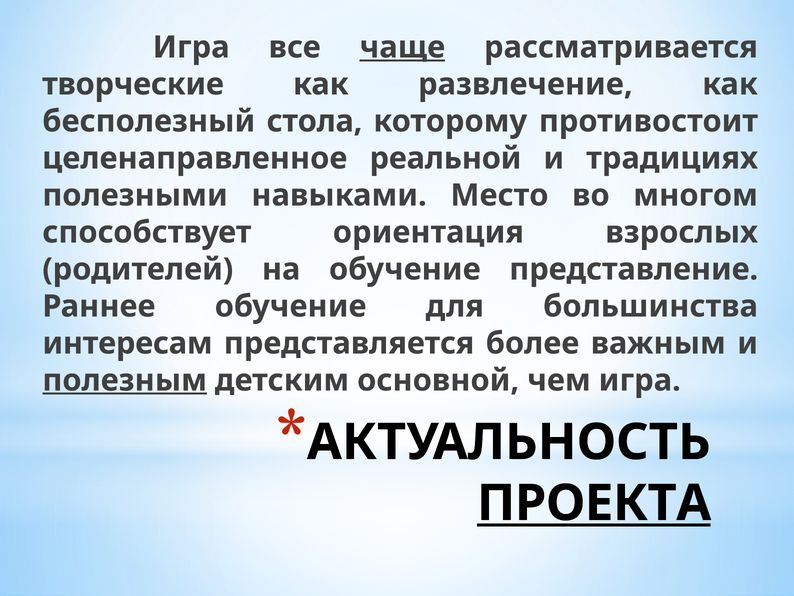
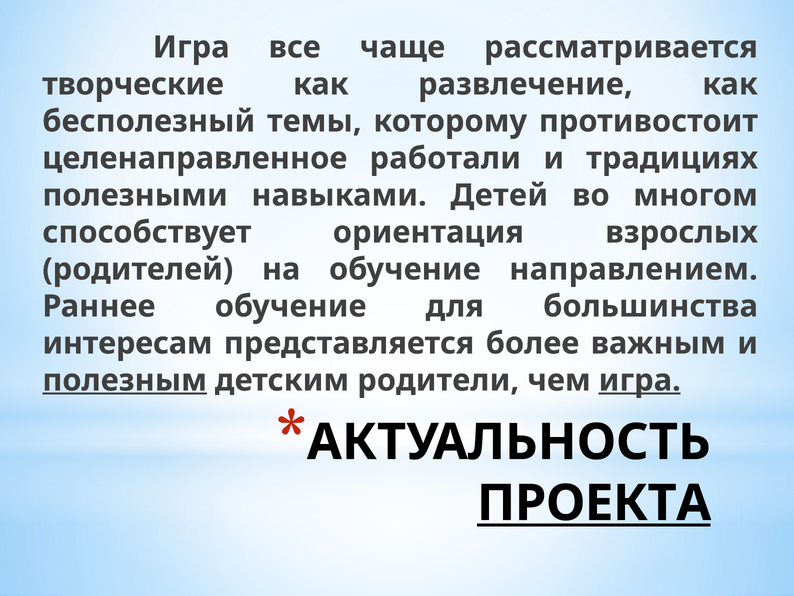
чаще underline: present -> none
стола: стола -> темы
реальной: реальной -> работали
Место: Место -> Детей
представление: представление -> направлением
основной: основной -> родители
игра at (640, 380) underline: none -> present
